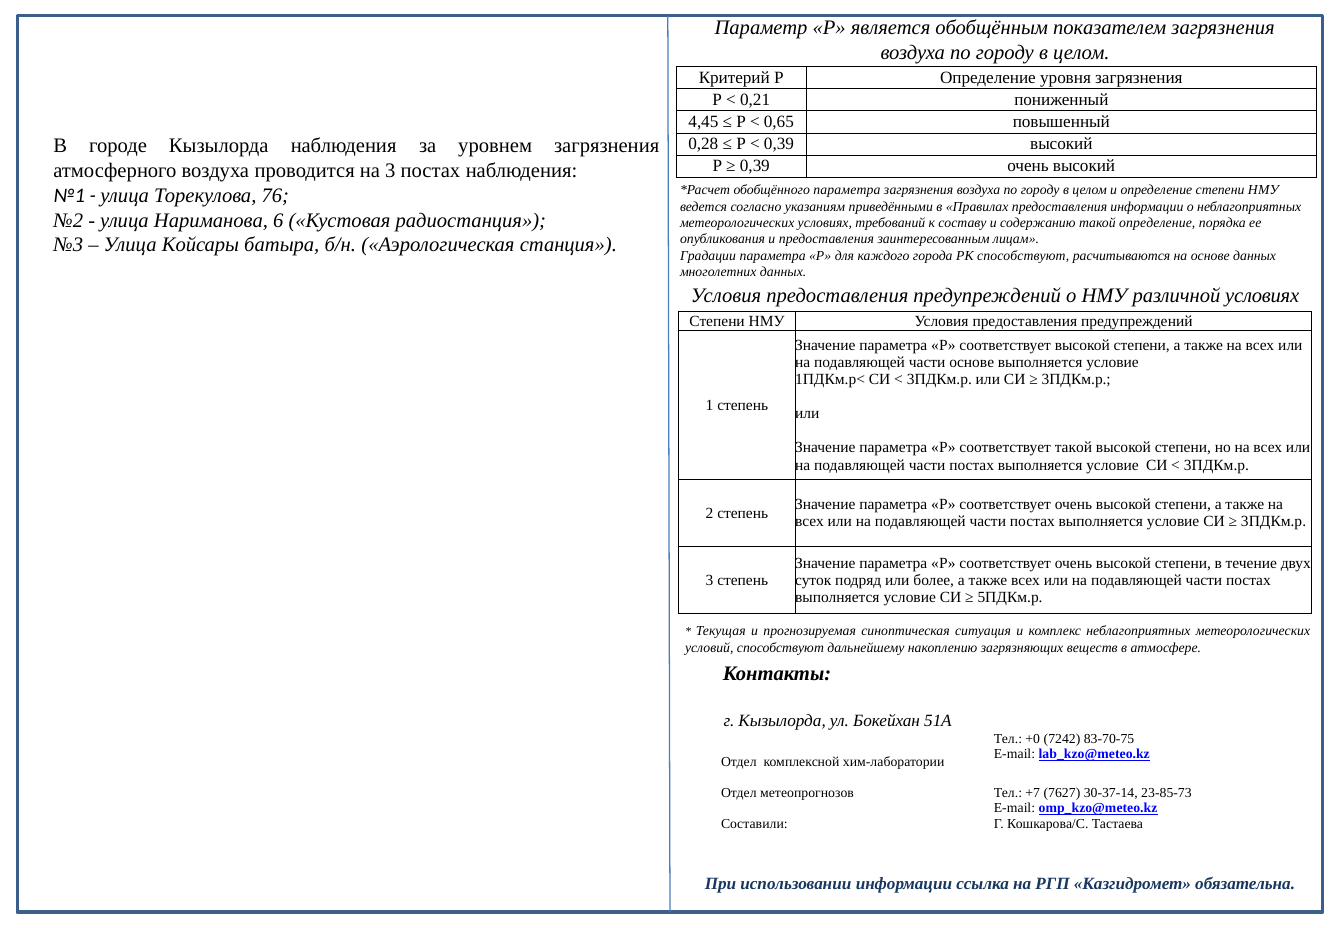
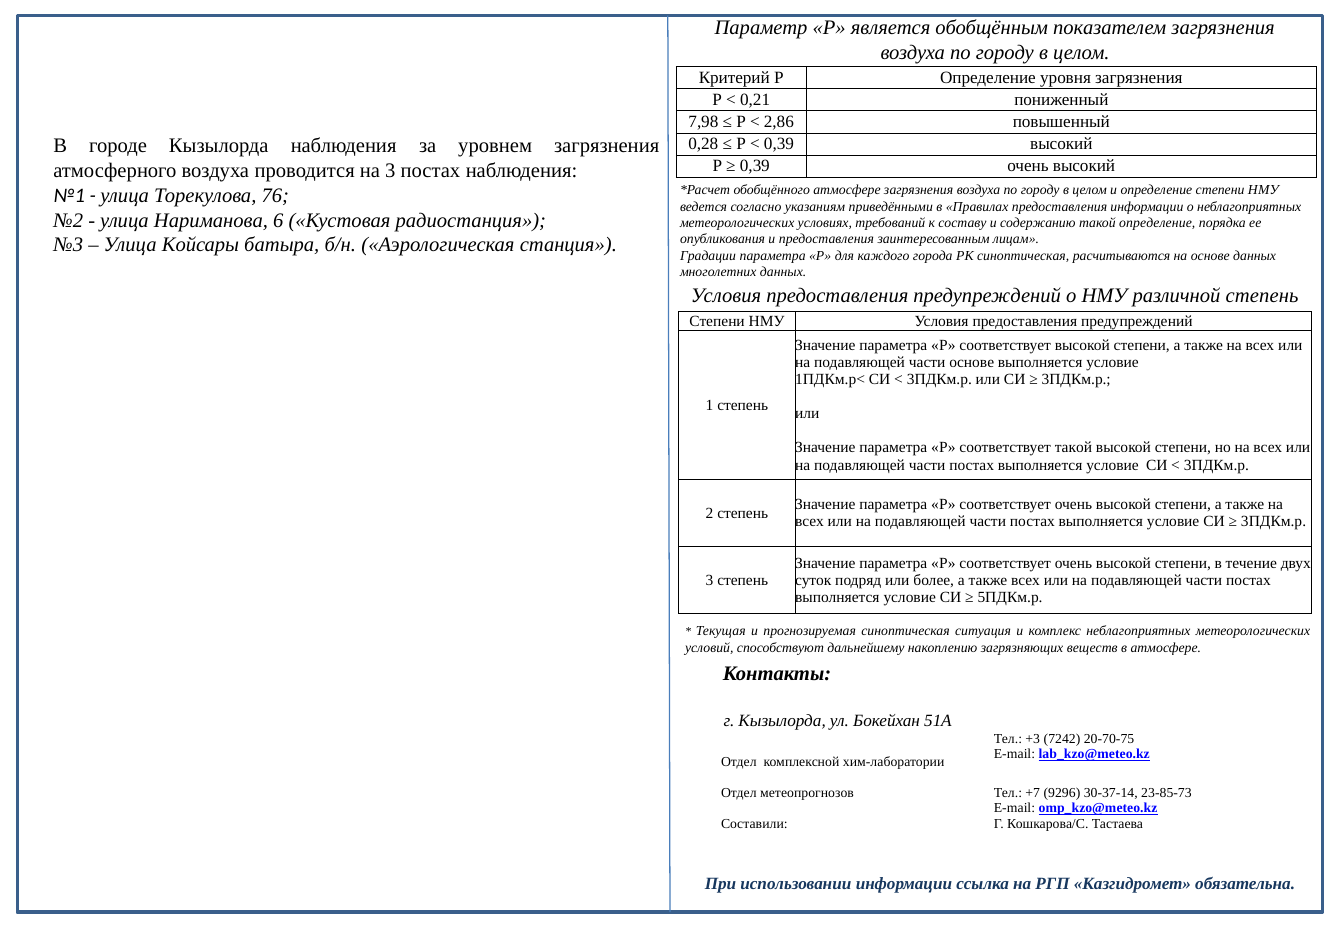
4,45: 4,45 -> 7,98
0,65: 0,65 -> 2,86
обобщённого параметра: параметра -> атмосфере
РК способствуют: способствуют -> синоптическая
различной условиях: условиях -> степень
+0: +0 -> +3
83-70-75: 83-70-75 -> 20-70-75
7627: 7627 -> 9296
